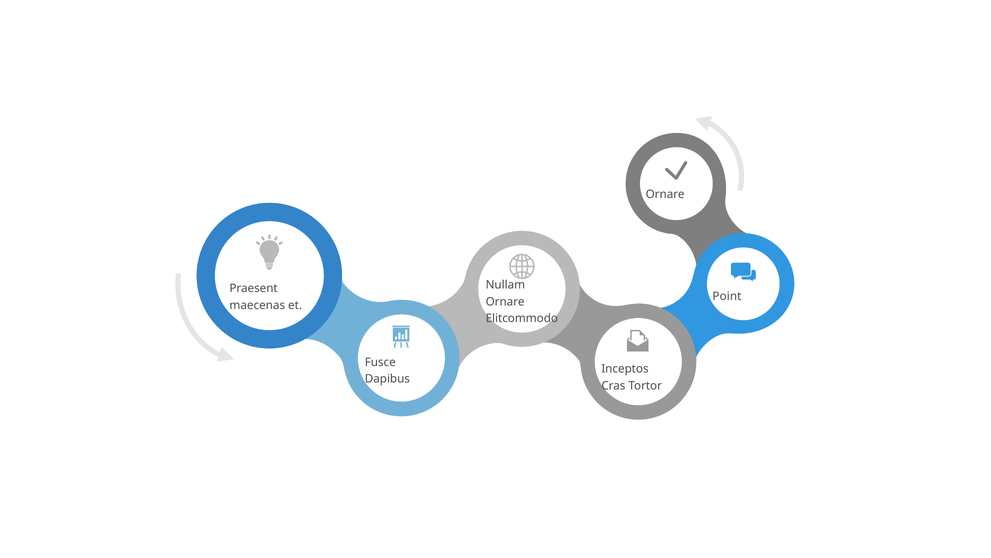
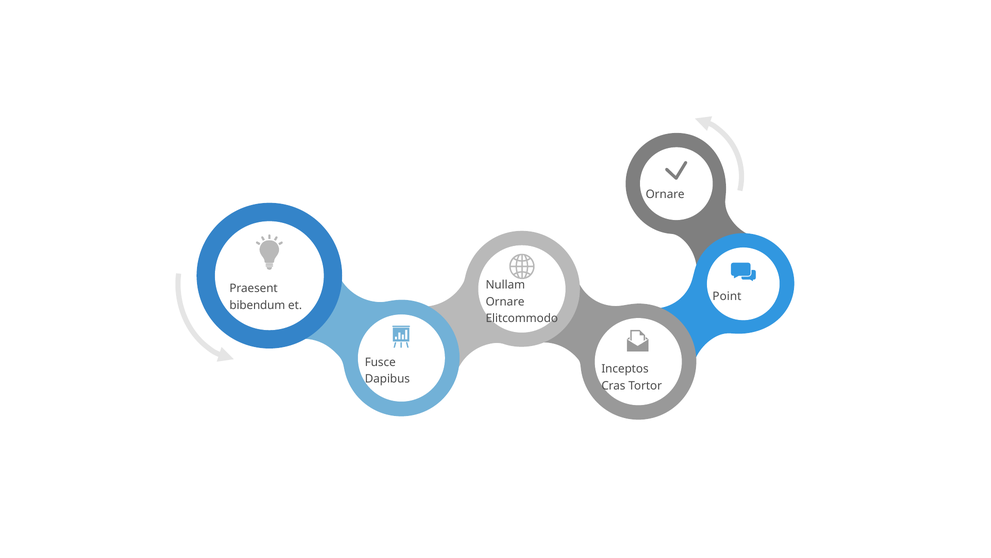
maecenas: maecenas -> bibendum
